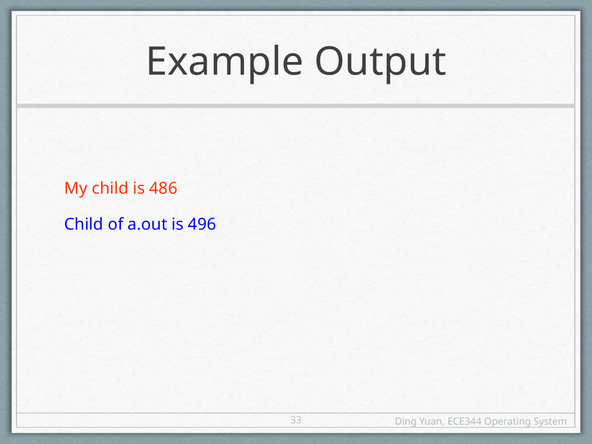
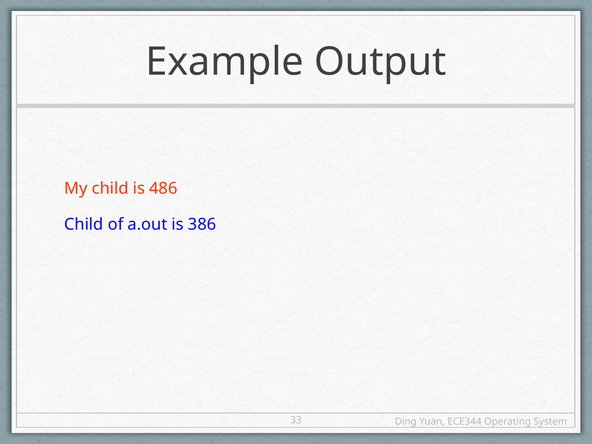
496: 496 -> 386
